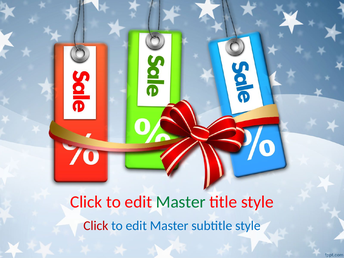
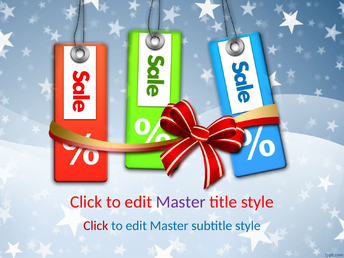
Master at (181, 202) colour: green -> purple
